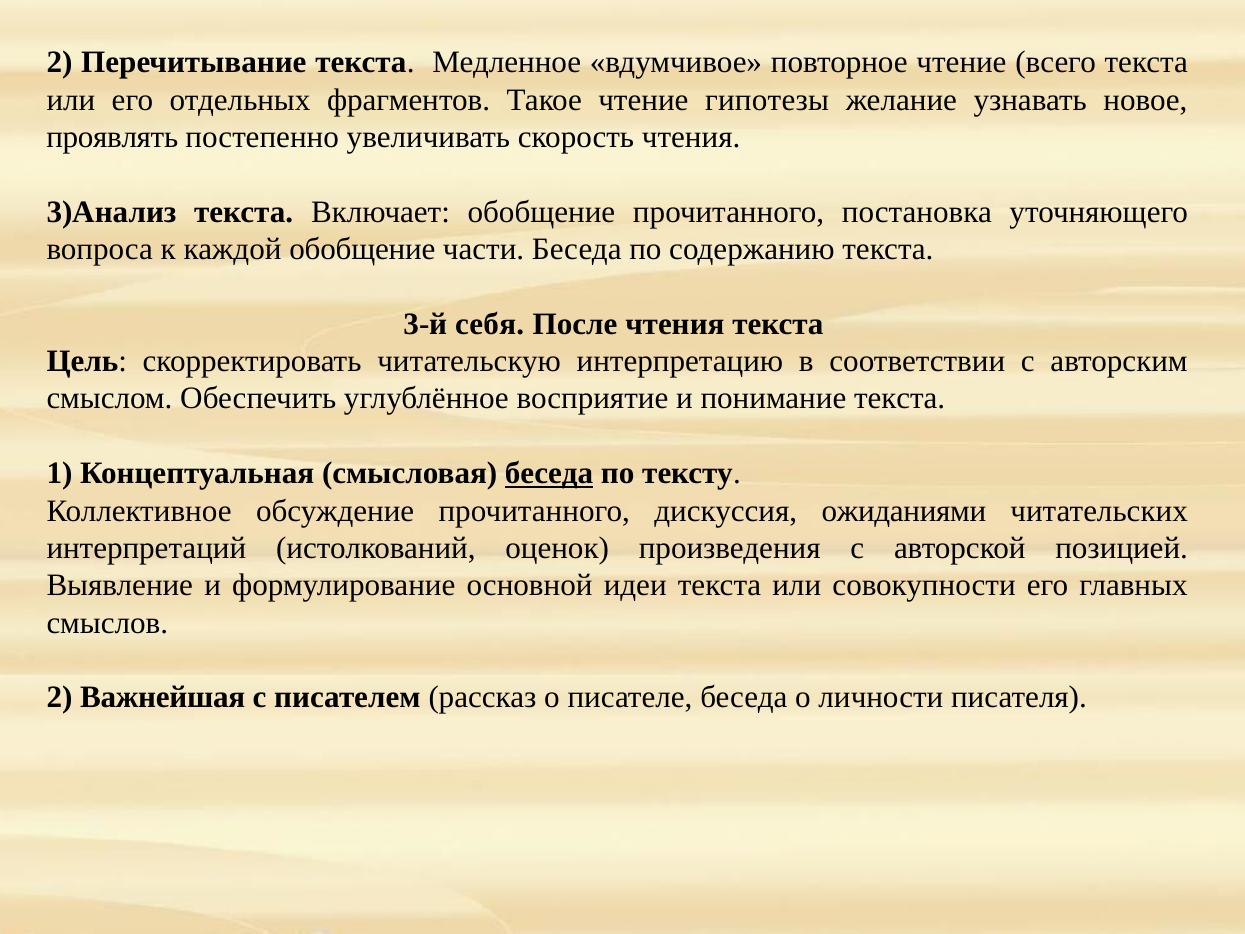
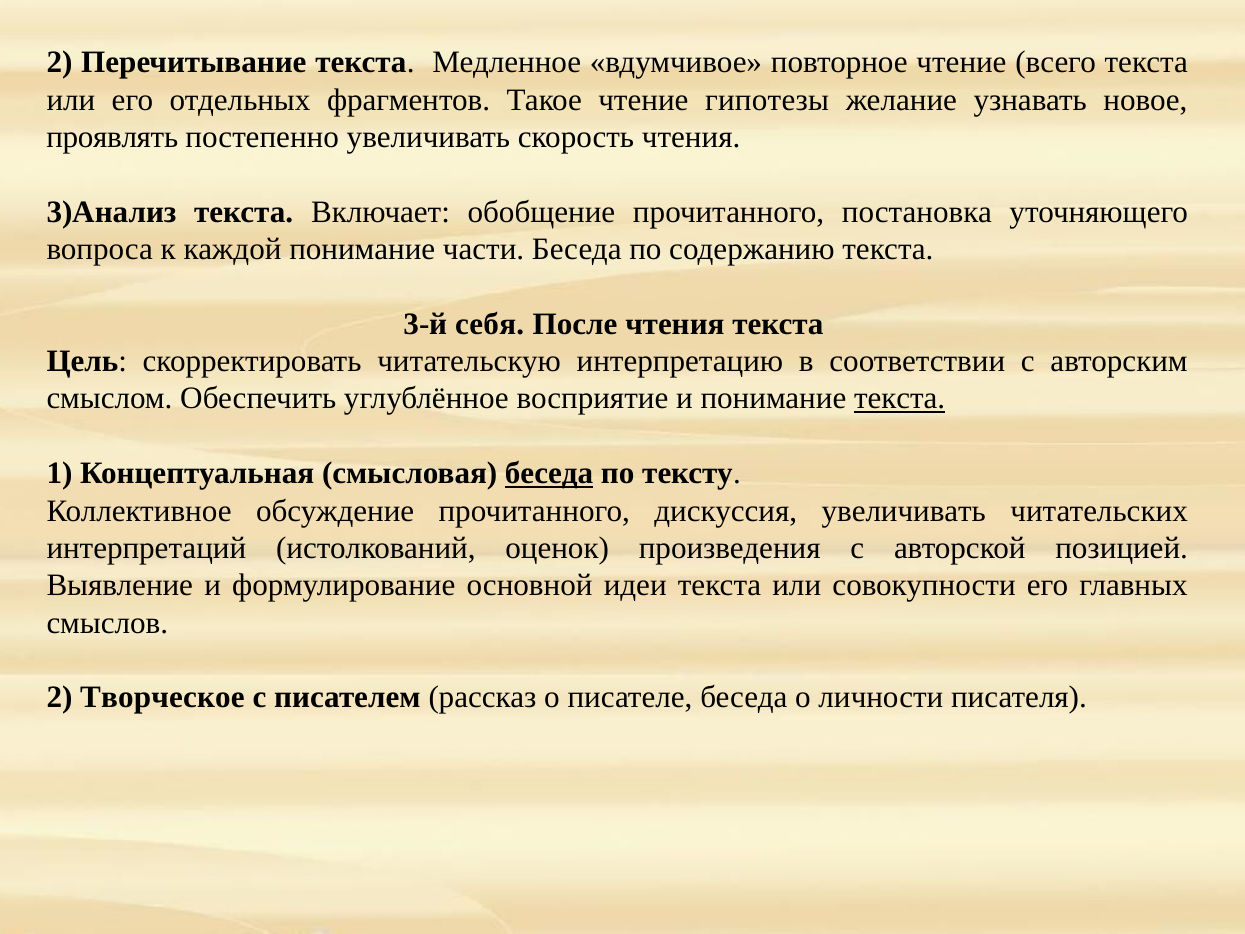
каждой обобщение: обобщение -> понимание
текста at (900, 399) underline: none -> present
дискуссия ожиданиями: ожиданиями -> увеличивать
Важнейшая: Важнейшая -> Творческое
